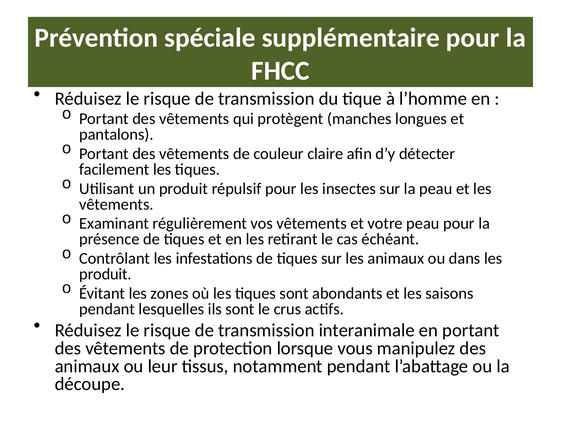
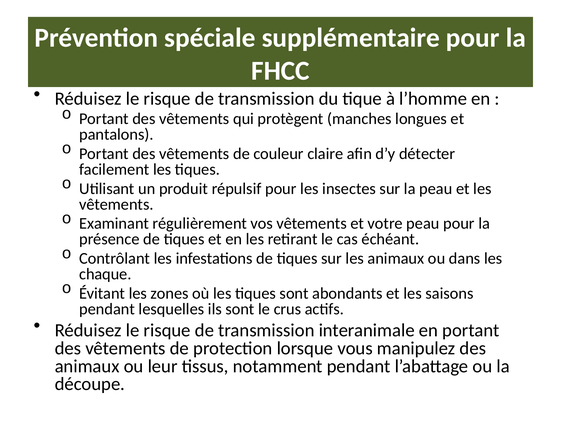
produit at (105, 274): produit -> chaque
